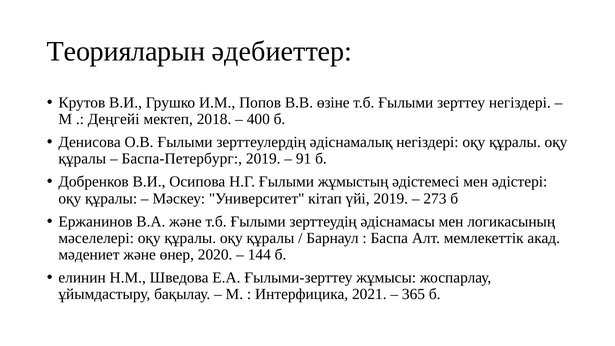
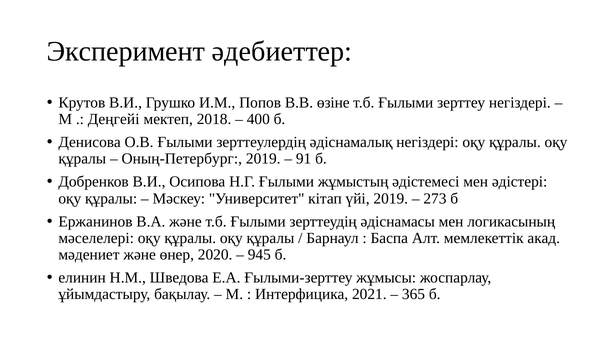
Теорияларын: Теорияларын -> Эксперимент
Баспа-Петербург: Баспа-Петербург -> Оның-Петербург
144: 144 -> 945
